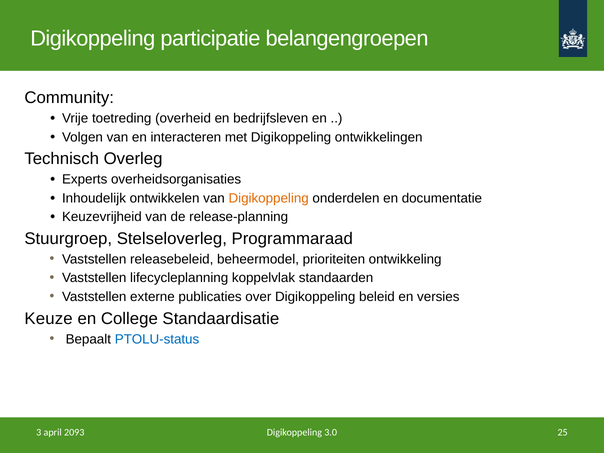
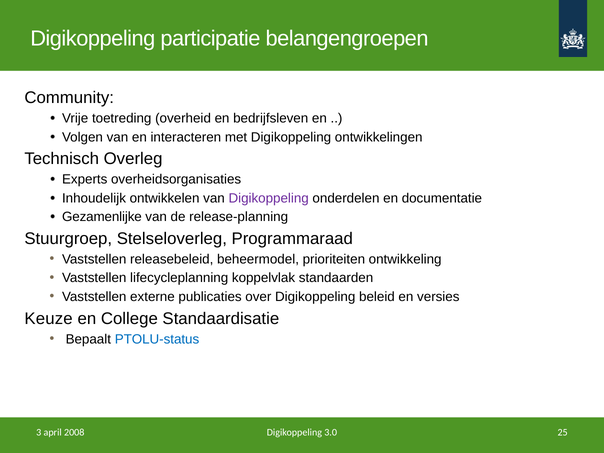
Digikoppeling at (269, 198) colour: orange -> purple
Keuzevrijheid: Keuzevrijheid -> Gezamenlijke
2093: 2093 -> 2008
